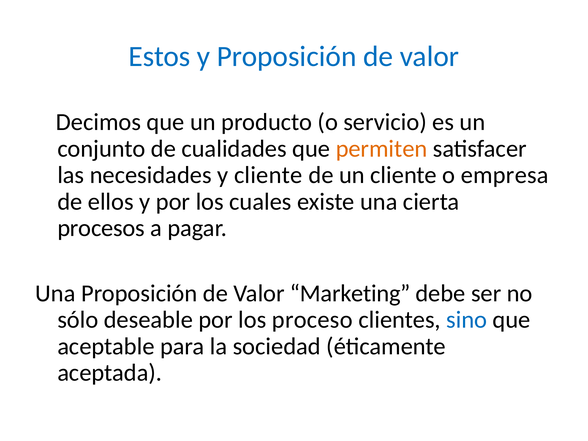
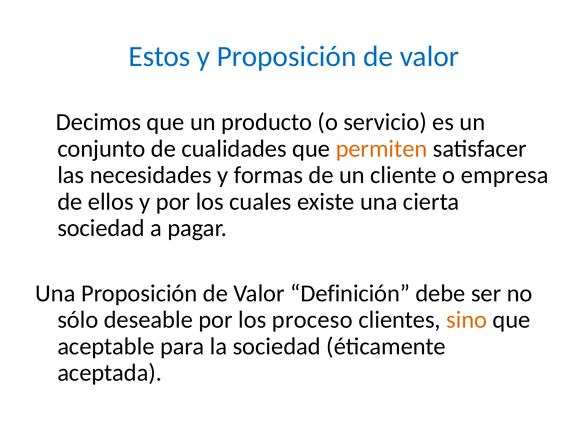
y cliente: cliente -> formas
procesos at (101, 228): procesos -> sociedad
Marketing: Marketing -> Definición
sino colour: blue -> orange
